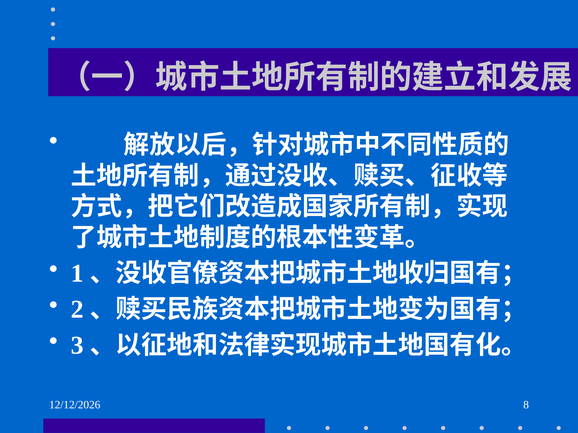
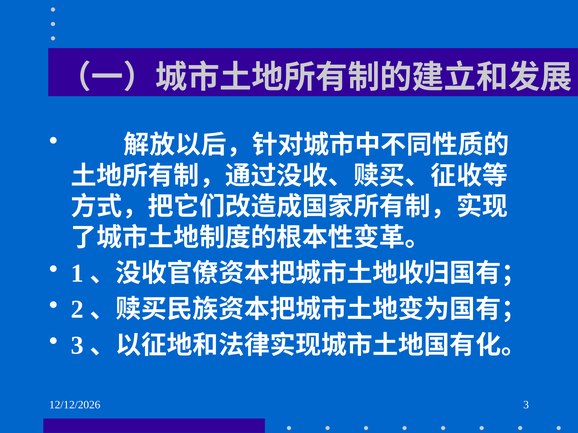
8 at (526, 405): 8 -> 3
